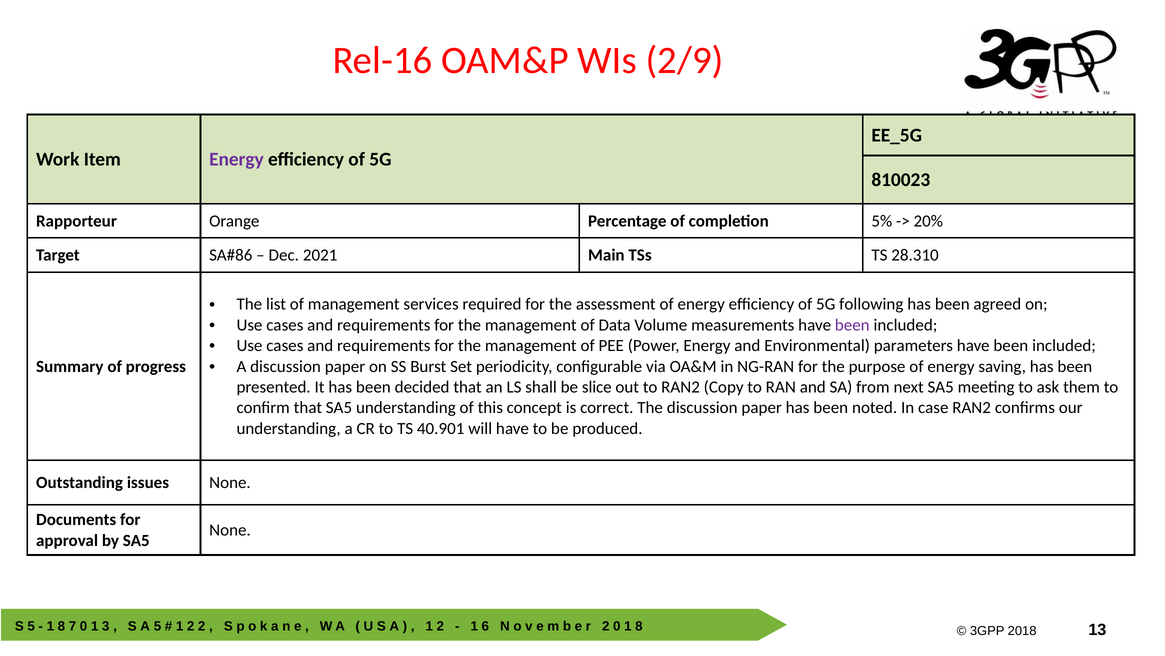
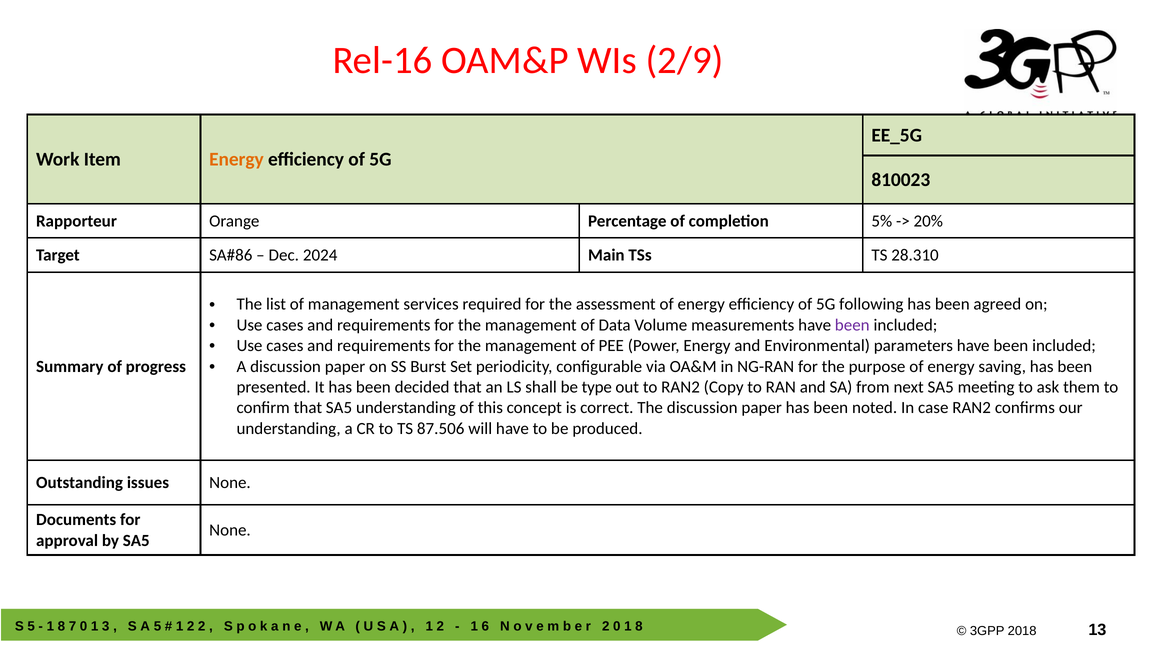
Energy at (236, 159) colour: purple -> orange
2021: 2021 -> 2024
slice: slice -> type
40.901: 40.901 -> 87.506
